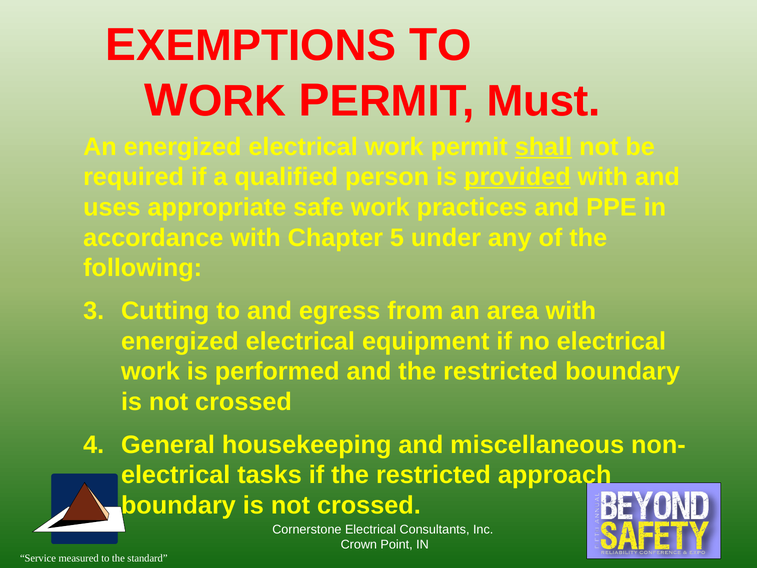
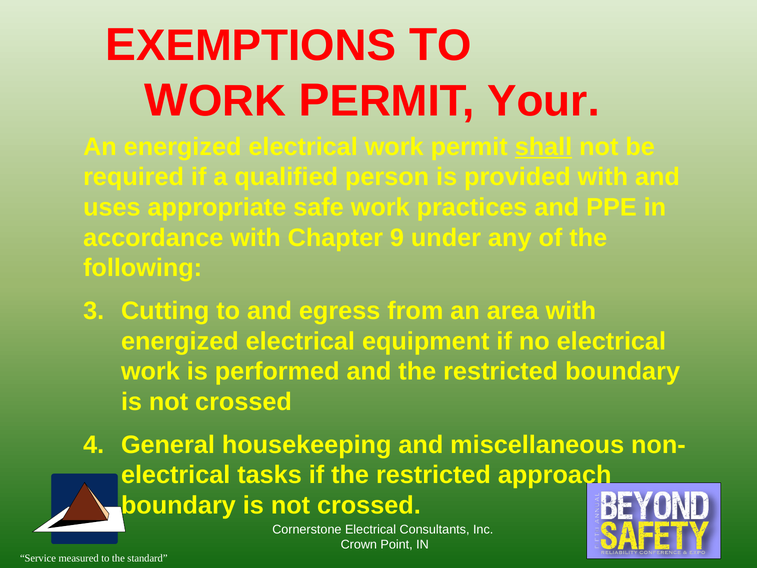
Must: Must -> Your
provided underline: present -> none
5: 5 -> 9
